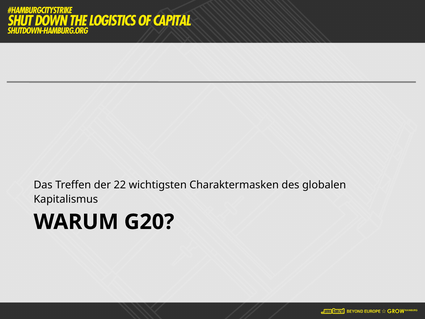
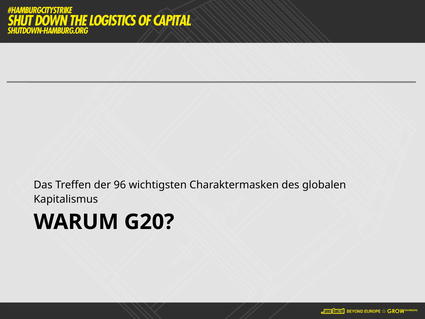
22: 22 -> 96
